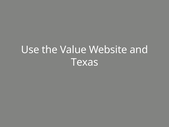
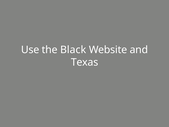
Value: Value -> Black
